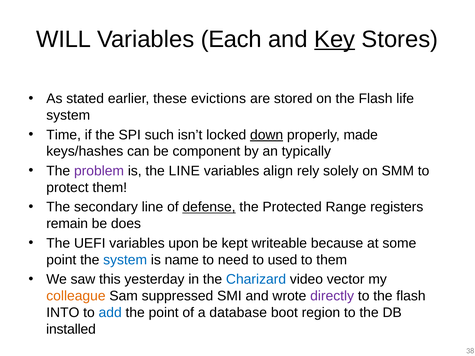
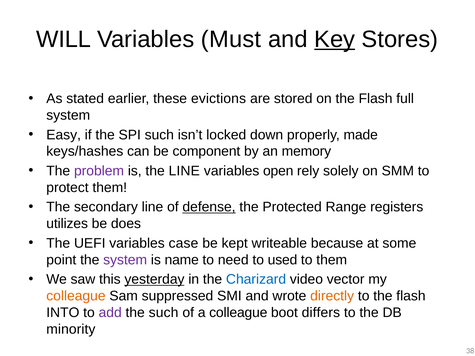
Each: Each -> Must
life: life -> full
Time: Time -> Easy
down underline: present -> none
typically: typically -> memory
align: align -> open
remain: remain -> utilizes
upon: upon -> case
system at (125, 260) colour: blue -> purple
yesterday underline: none -> present
directly colour: purple -> orange
add colour: blue -> purple
the point: point -> such
a database: database -> colleague
region: region -> differs
installed: installed -> minority
